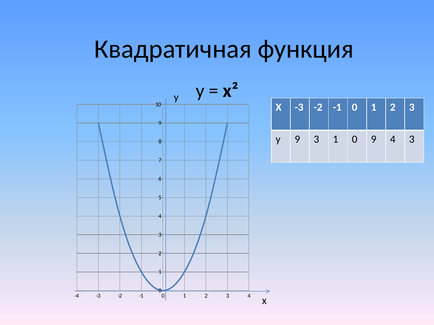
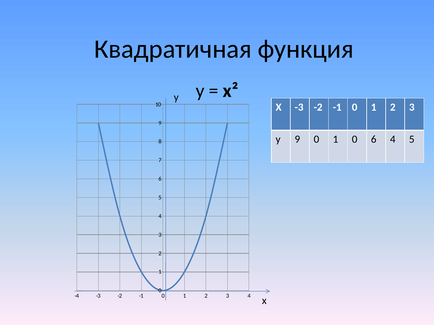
9 3: 3 -> 0
0 9: 9 -> 6
3 at (412, 139): 3 -> 5
